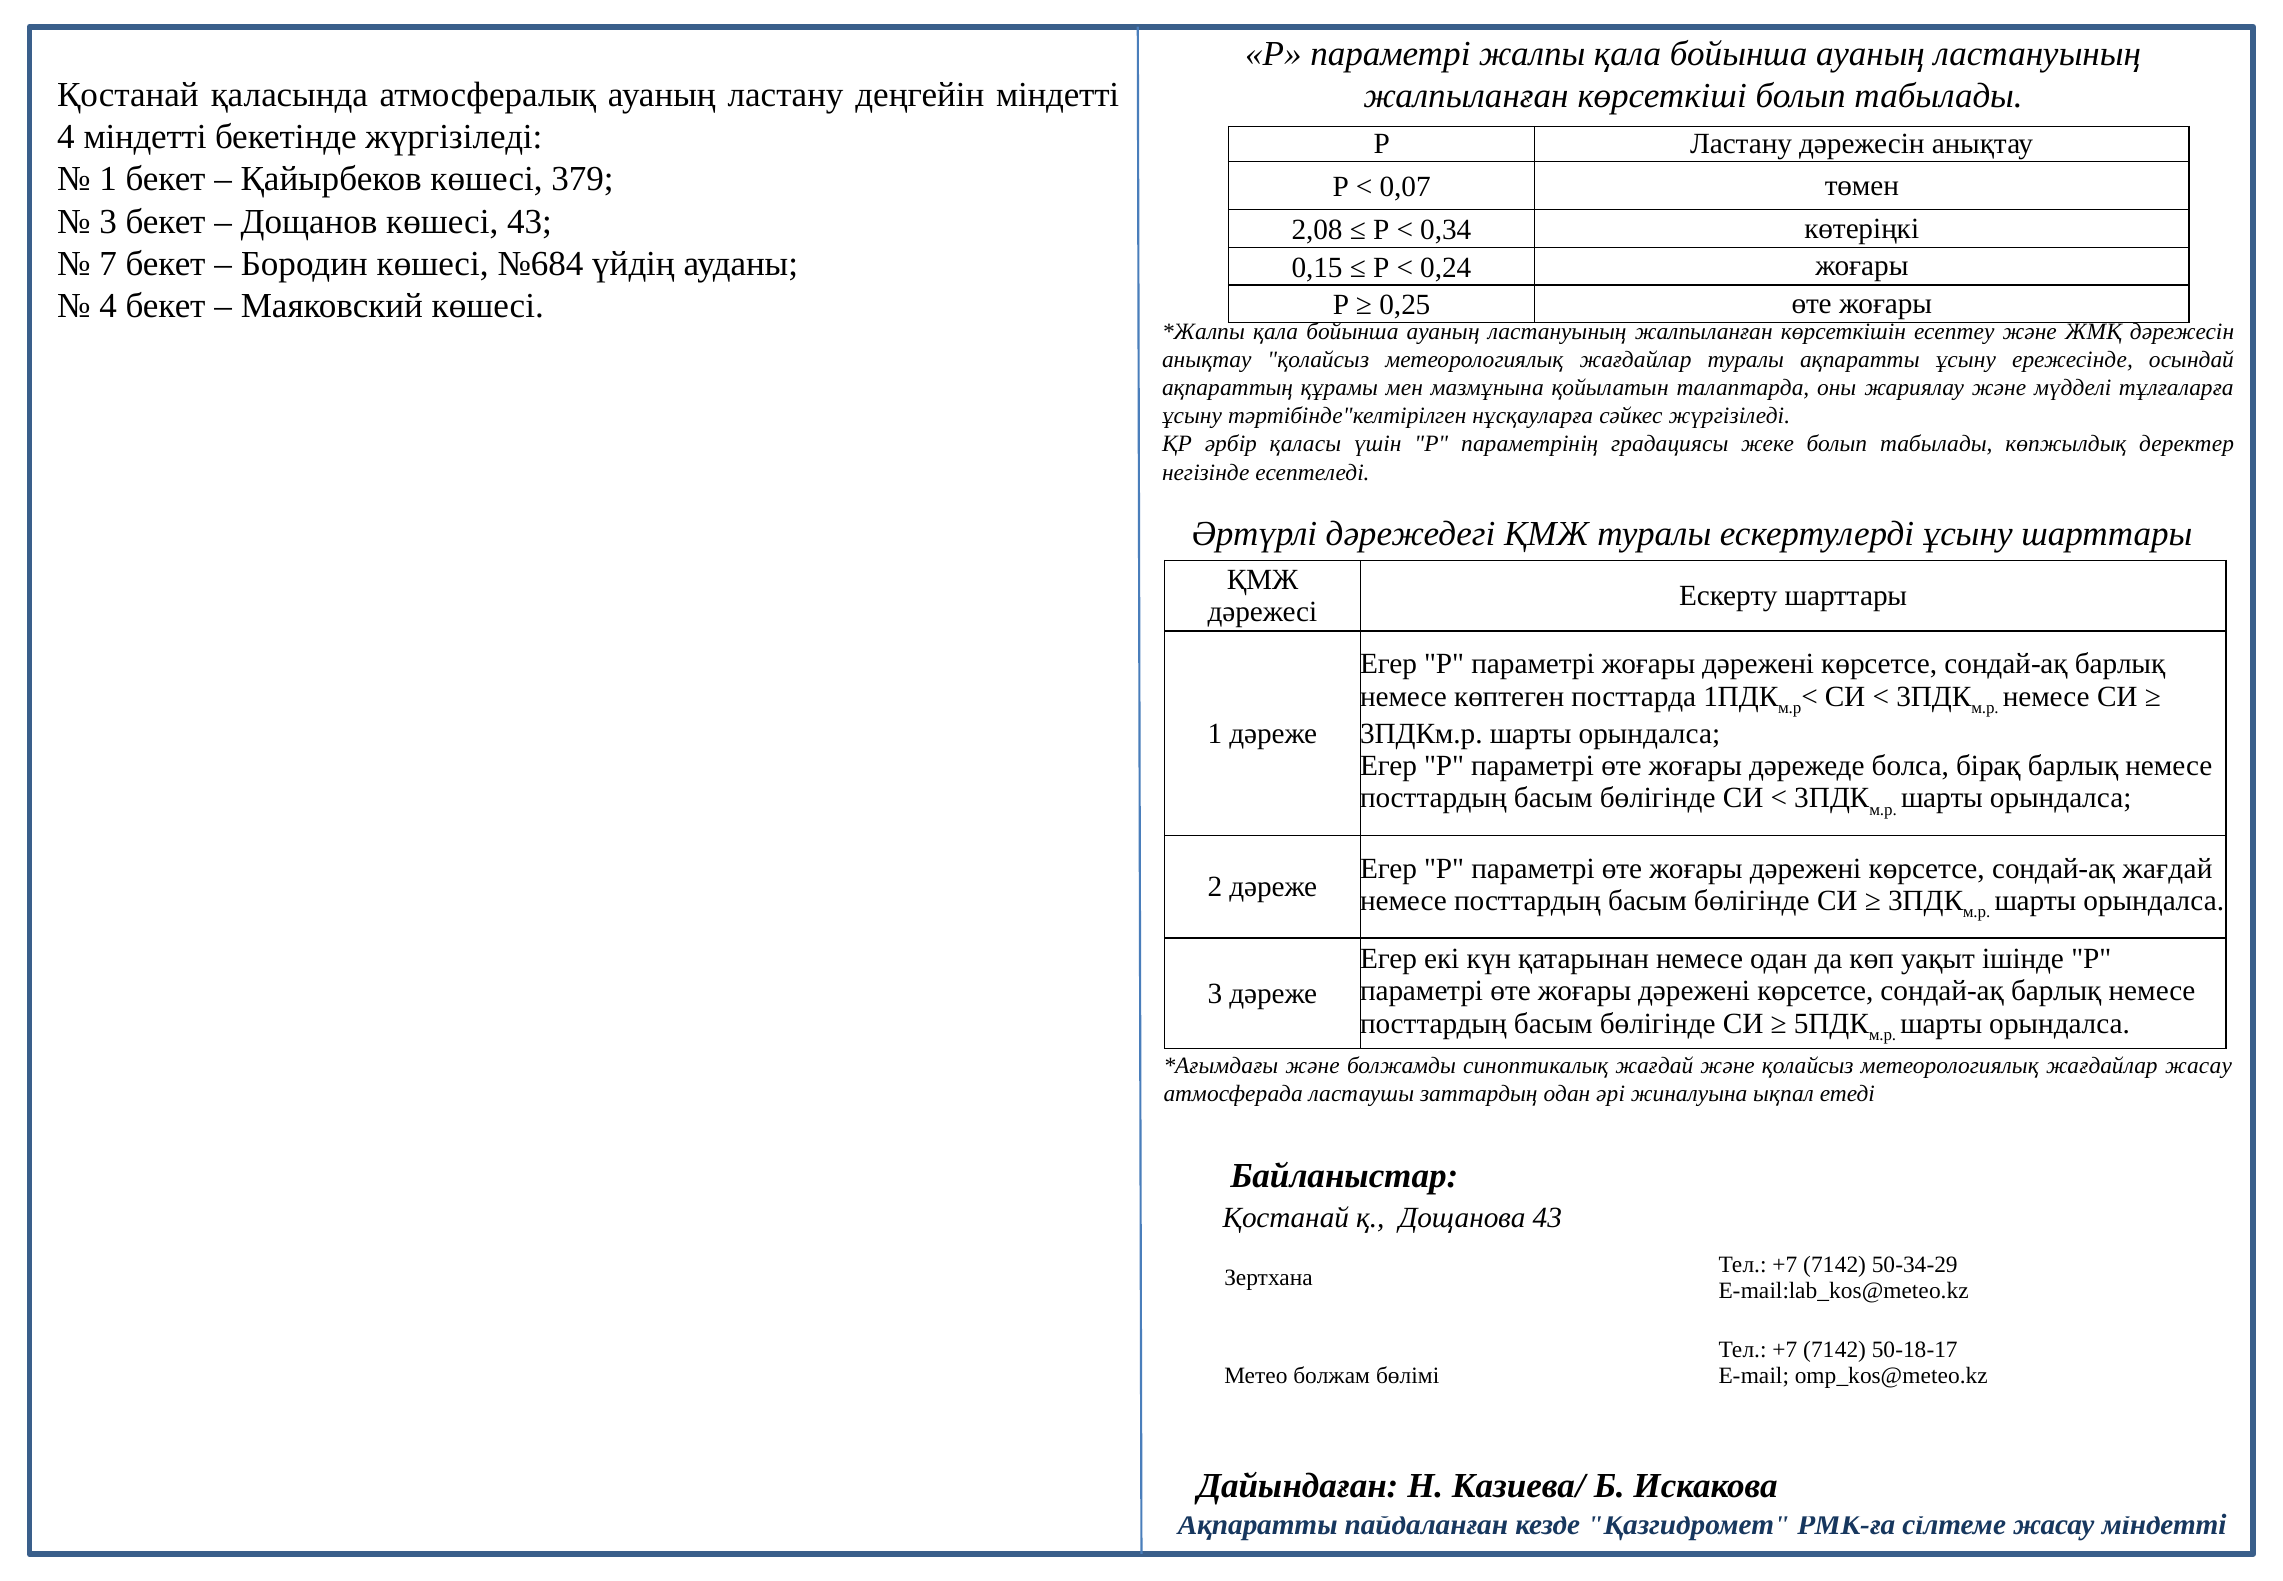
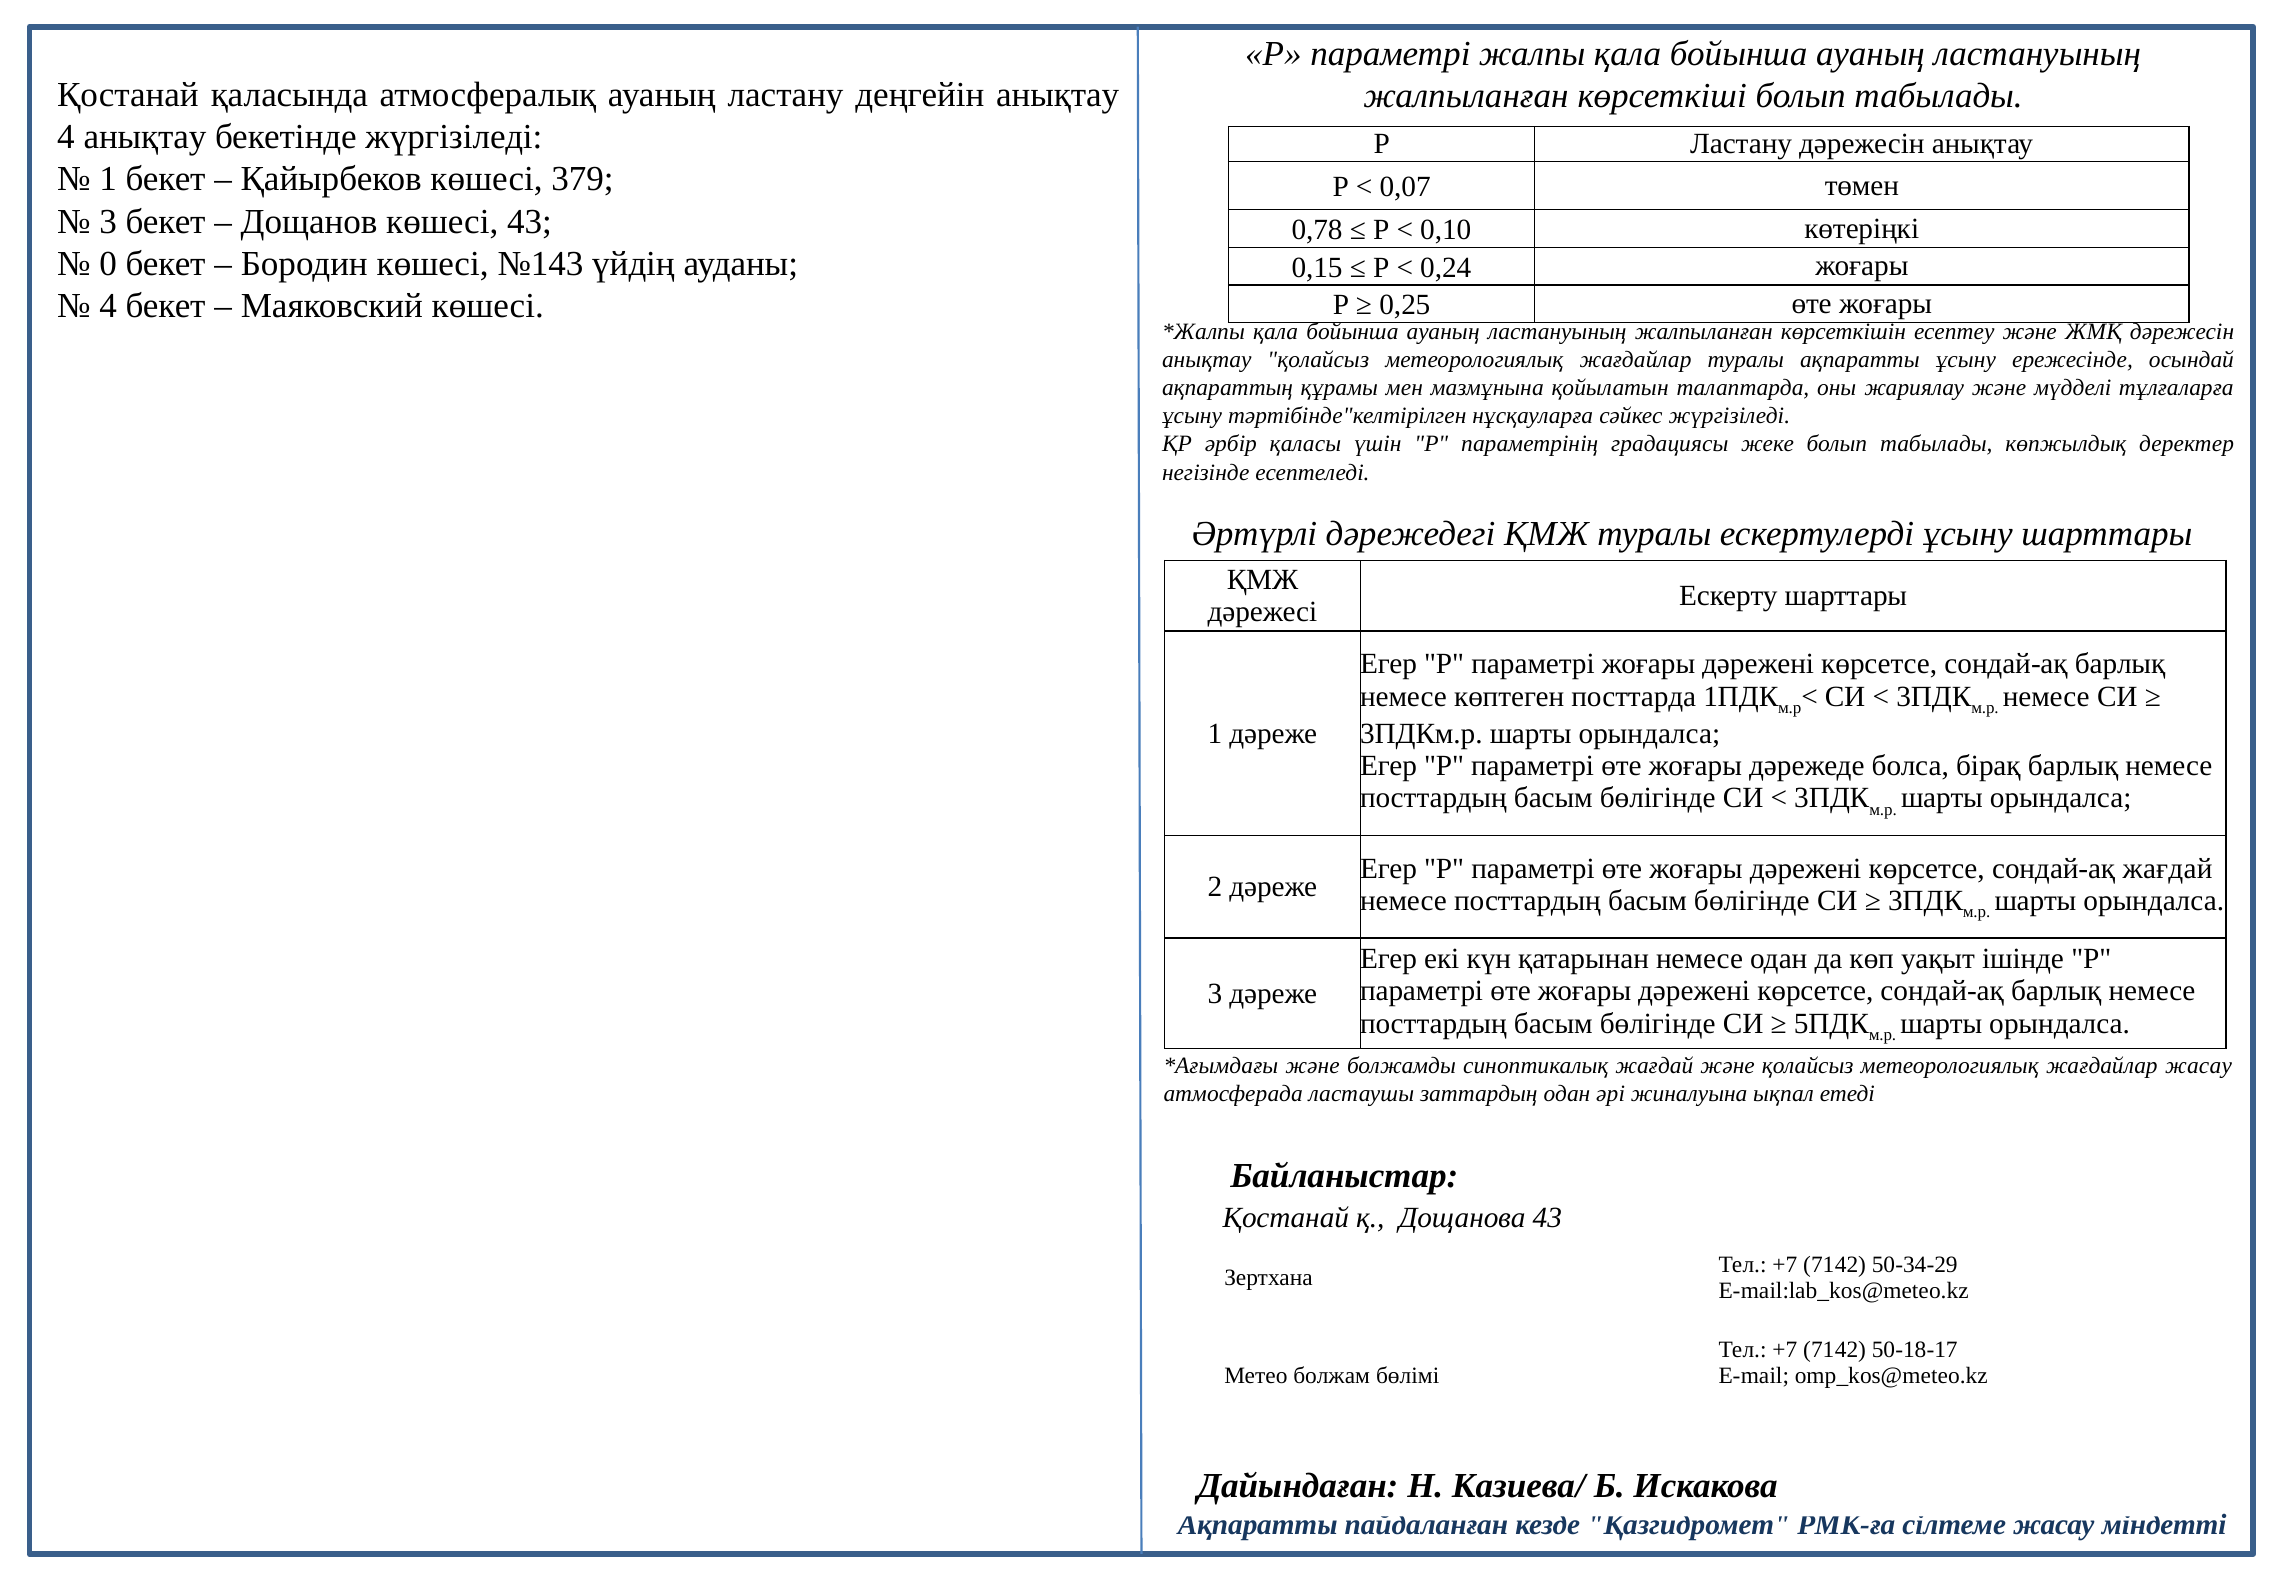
деңгейін міндетті: міндетті -> анықтау
4 міндетті: міндетті -> анықтау
2,08: 2,08 -> 0,78
0,34: 0,34 -> 0,10
7: 7 -> 0
№684: №684 -> №143
